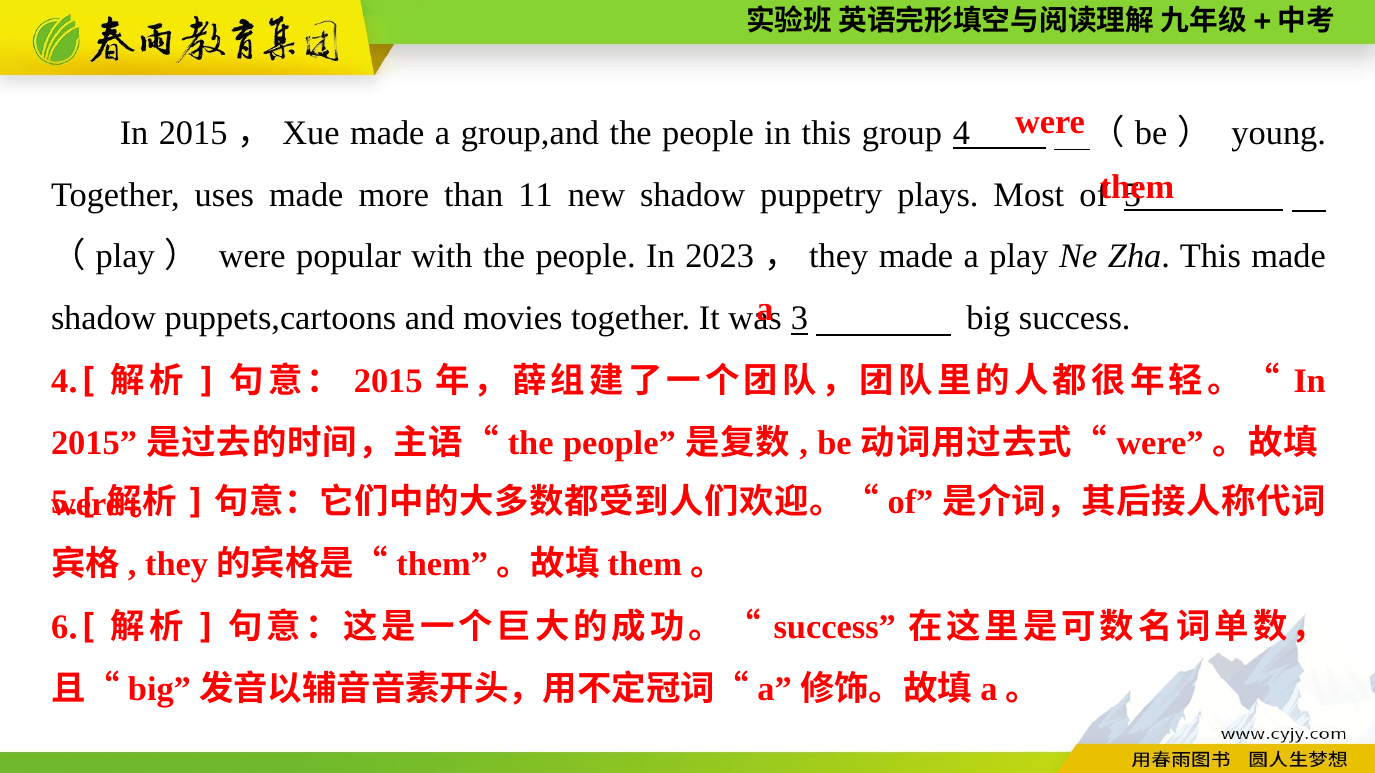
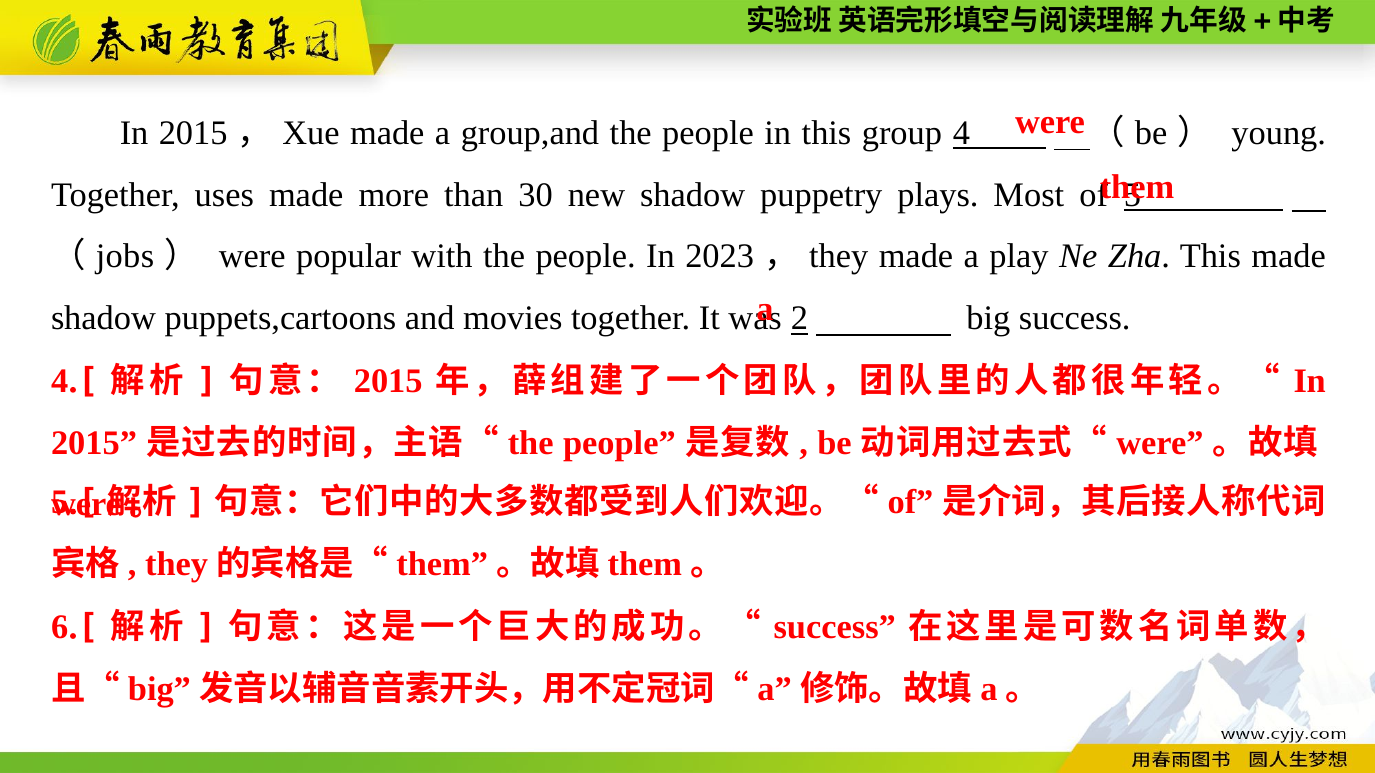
11: 11 -> 30
play at (125, 257): play -> jobs
3: 3 -> 2
